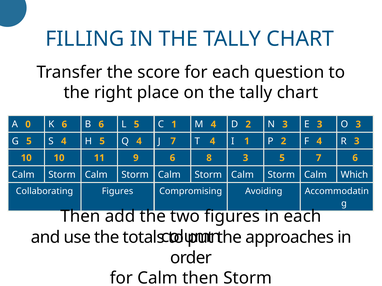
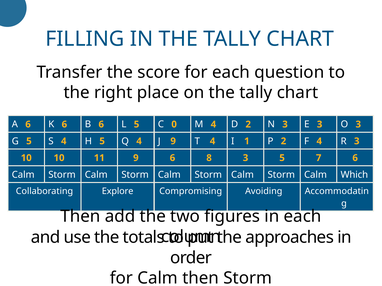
A 0: 0 -> 6
C 1: 1 -> 0
J 7: 7 -> 9
Collaborating Figures: Figures -> Explore
